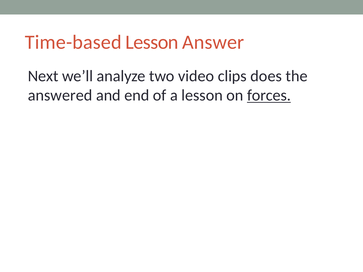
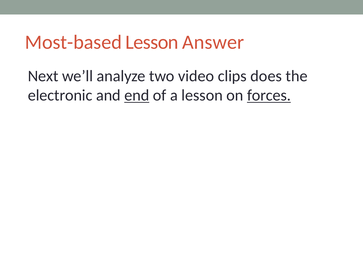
Time-based: Time-based -> Most-based
answered: answered -> electronic
end underline: none -> present
